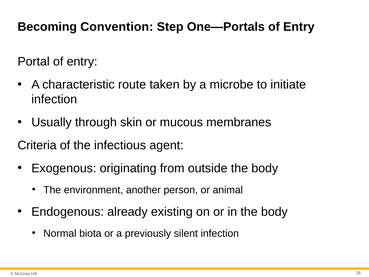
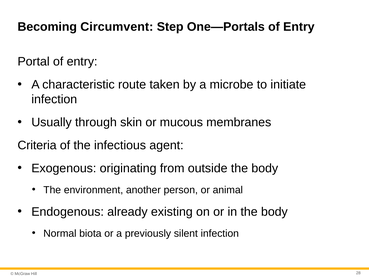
Convention: Convention -> Circumvent
